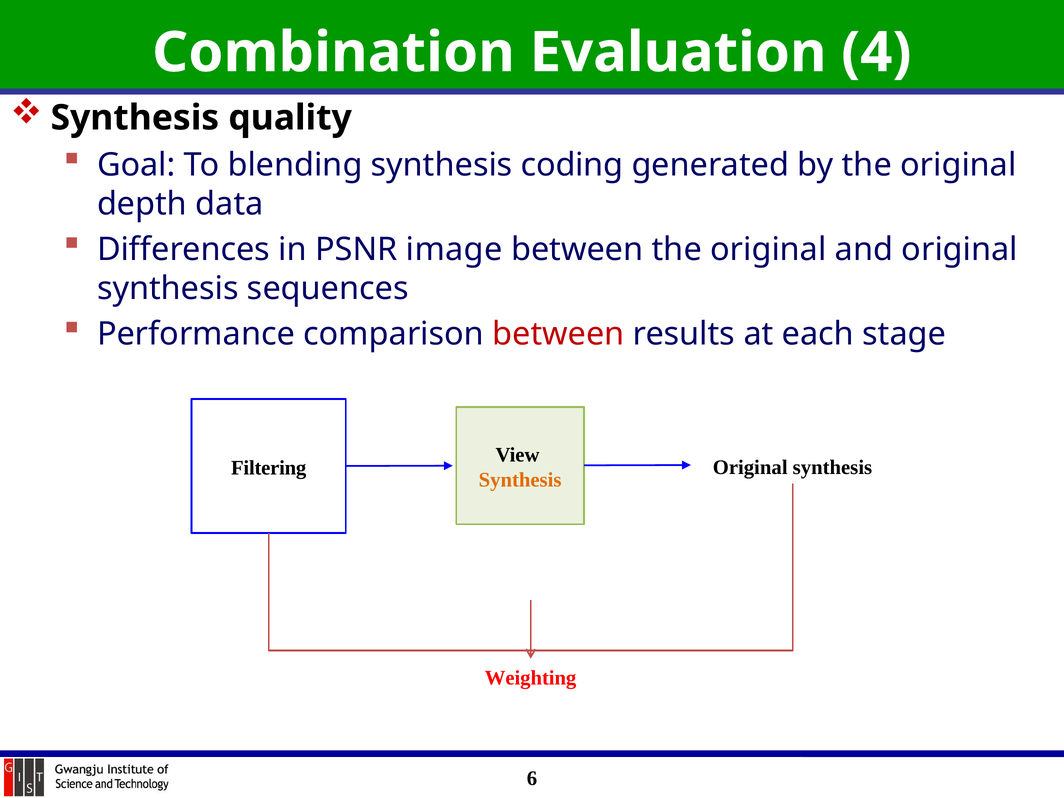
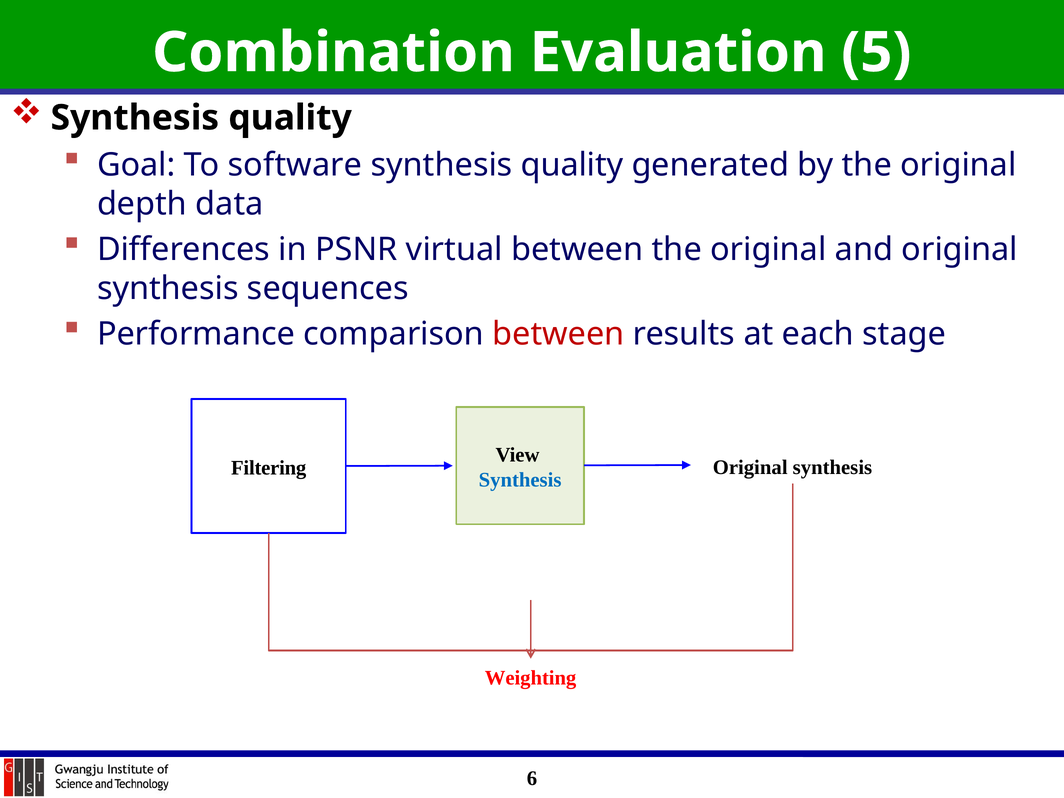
4: 4 -> 5
blending: blending -> software
coding at (572, 165): coding -> quality
image: image -> virtual
Synthesis at (520, 480) colour: orange -> blue
